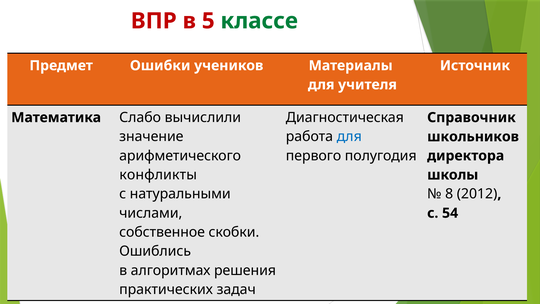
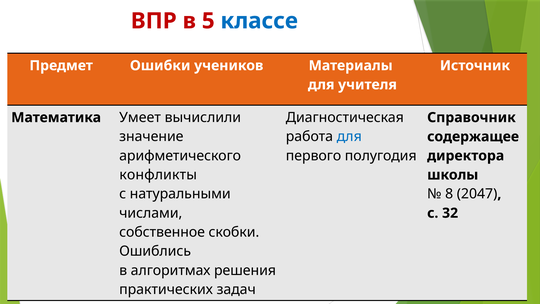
классе colour: green -> blue
Слабо: Слабо -> Умеет
школьников: школьников -> содержащее
2012: 2012 -> 2047
54: 54 -> 32
